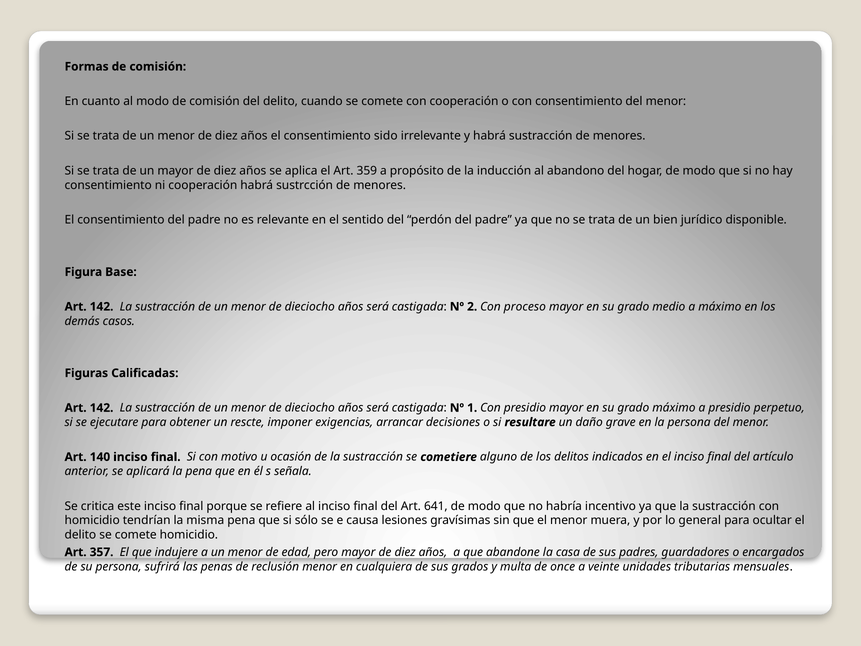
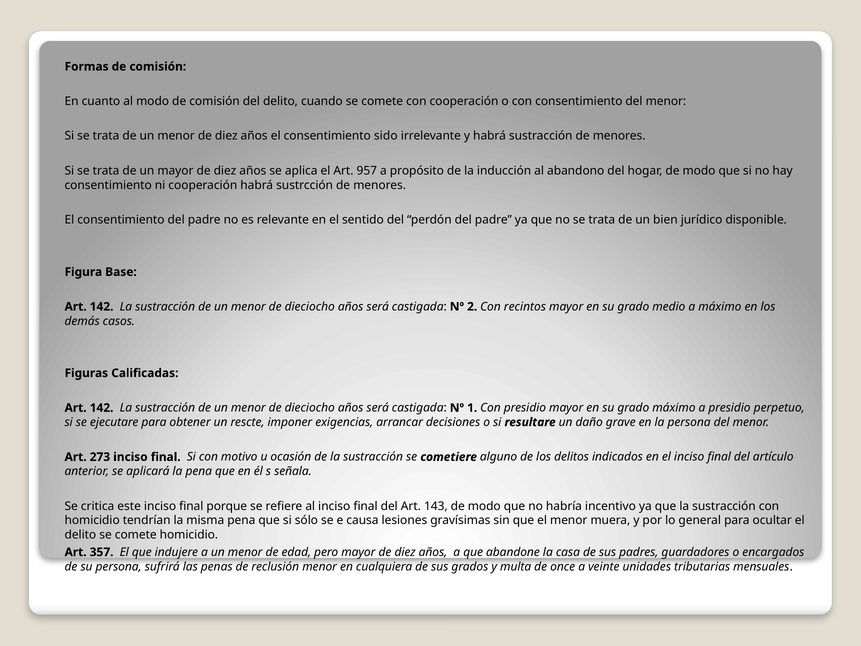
359: 359 -> 957
proceso: proceso -> recintos
140: 140 -> 273
641: 641 -> 143
